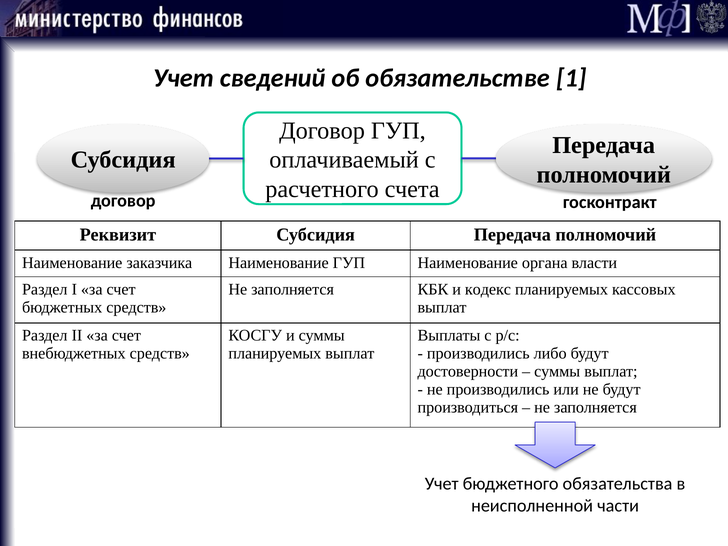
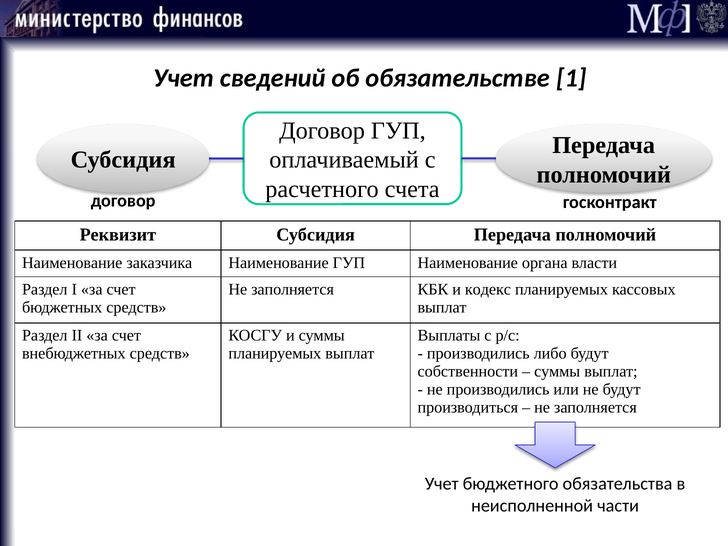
достоверности: достоверности -> собственности
